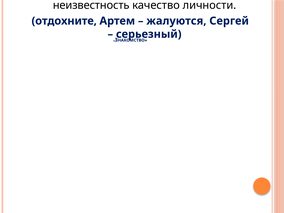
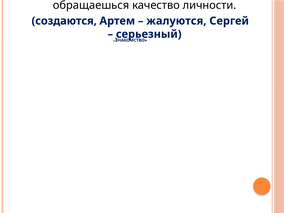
неизвестность: неизвестность -> обращаешься
отдохните: отдохните -> создаются
